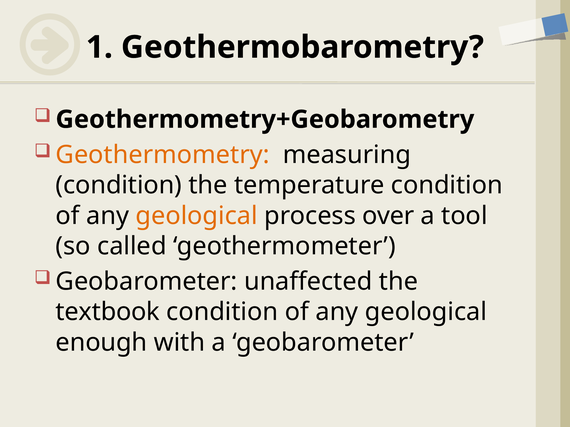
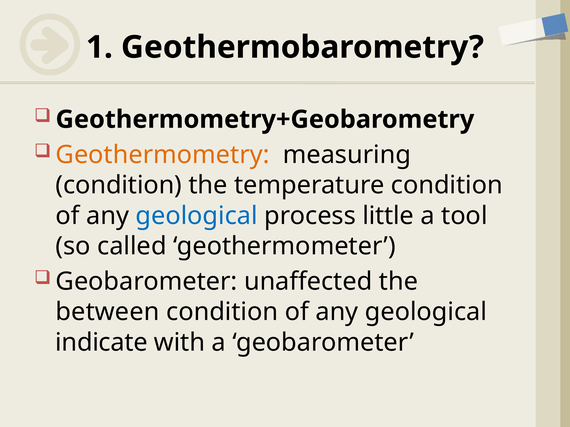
geological at (197, 216) colour: orange -> blue
over: over -> little
textbook: textbook -> between
enough: enough -> indicate
